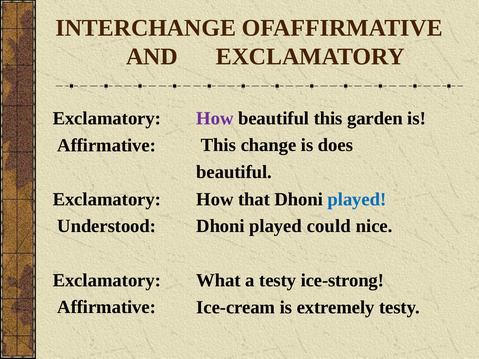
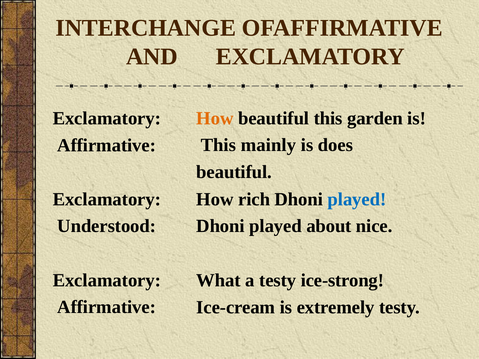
How at (215, 118) colour: purple -> orange
change: change -> mainly
that: that -> rich
could: could -> about
